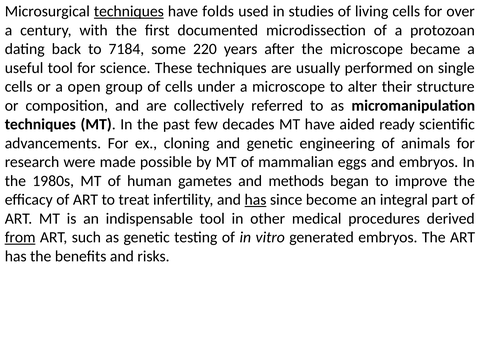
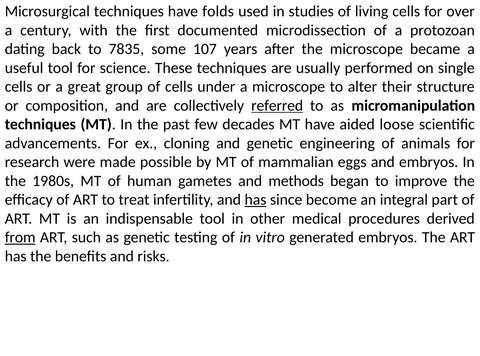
techniques at (129, 11) underline: present -> none
7184: 7184 -> 7835
220: 220 -> 107
open: open -> great
referred underline: none -> present
ready: ready -> loose
